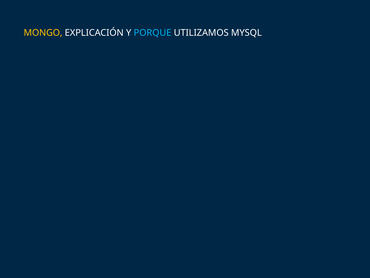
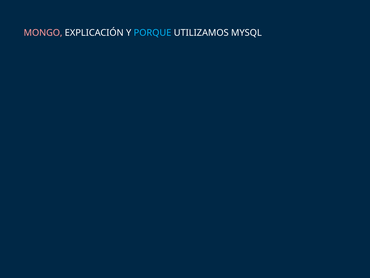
MONGO colour: yellow -> pink
